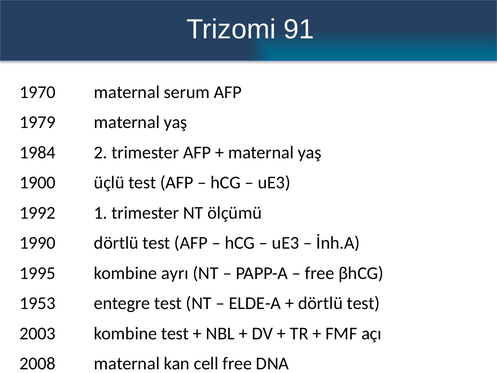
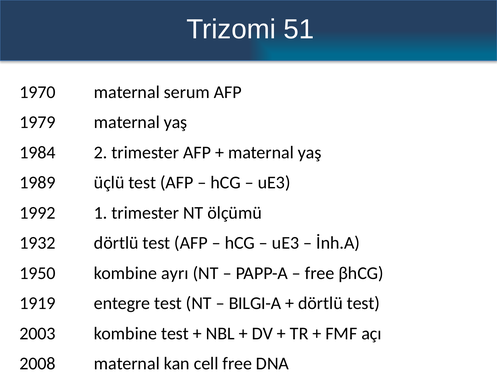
91: 91 -> 51
1900: 1900 -> 1989
1990: 1990 -> 1932
1995: 1995 -> 1950
1953: 1953 -> 1919
ELDE-A: ELDE-A -> BILGI-A
